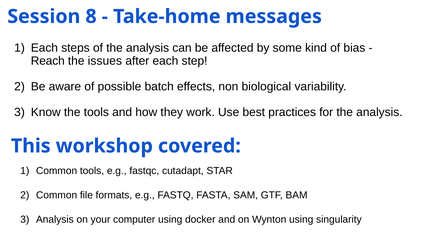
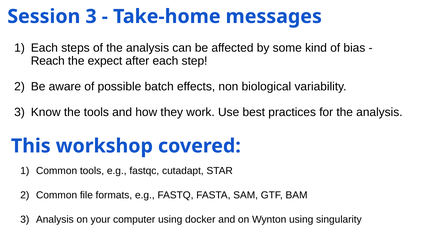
Session 8: 8 -> 3
issues: issues -> expect
